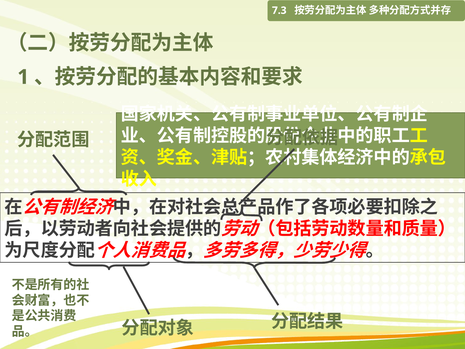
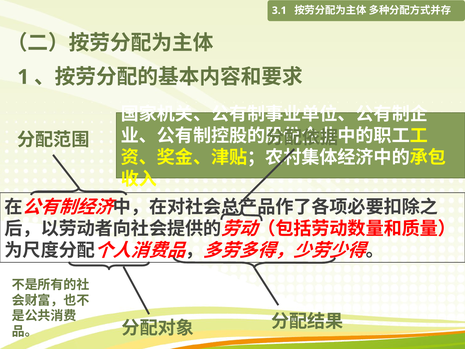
7.3: 7.3 -> 3.1
